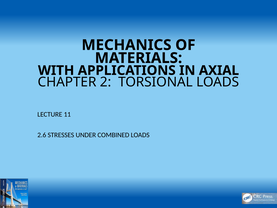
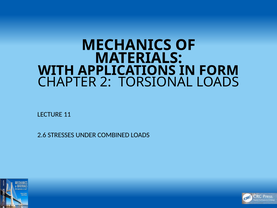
AXIAL: AXIAL -> FORM
